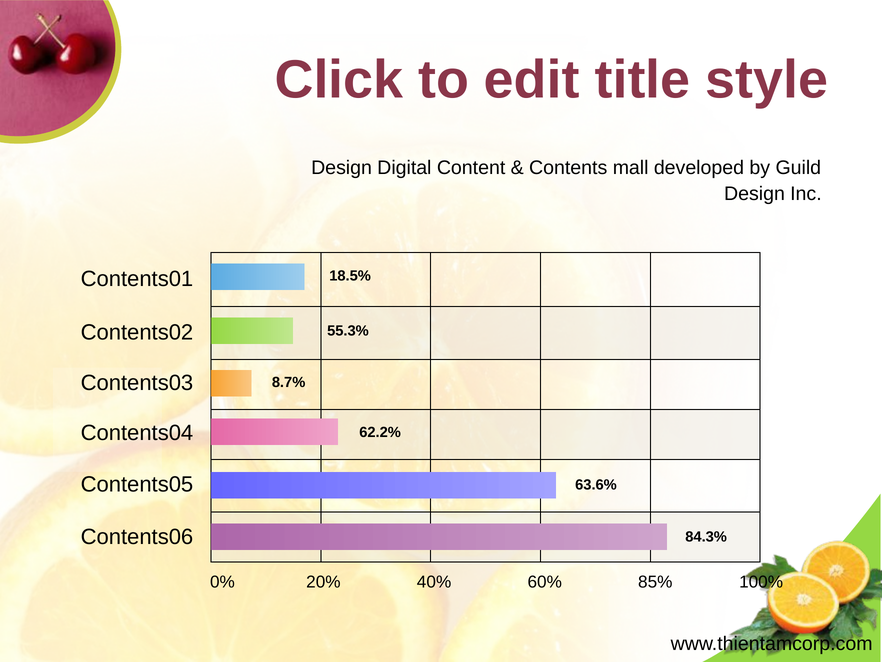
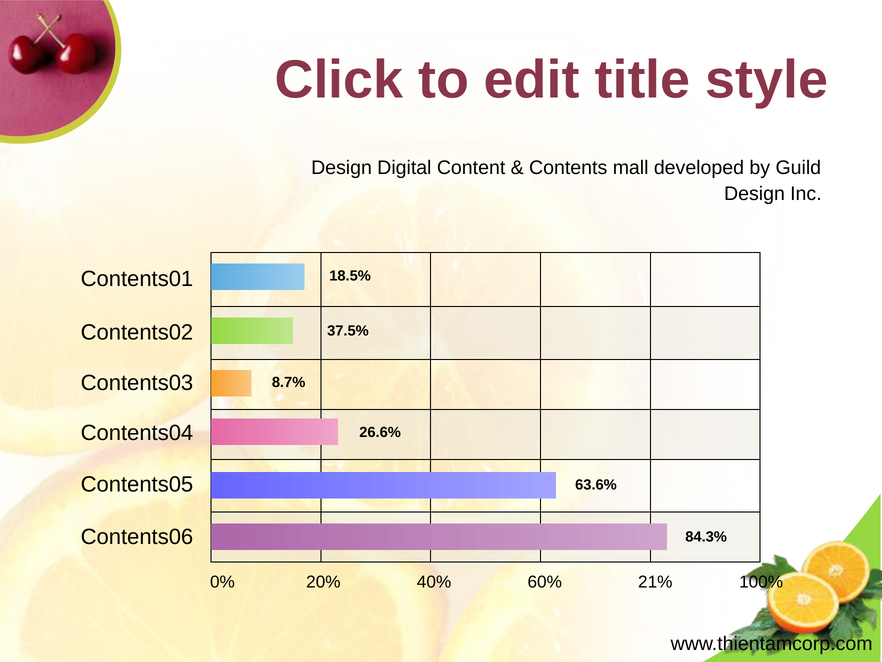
55.3%: 55.3% -> 37.5%
62.2%: 62.2% -> 26.6%
85%: 85% -> 21%
